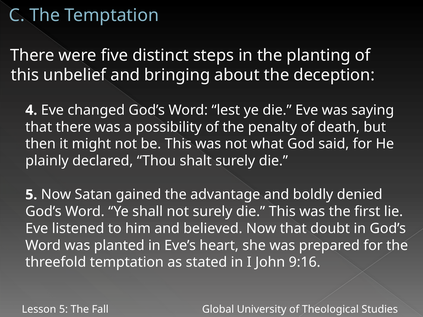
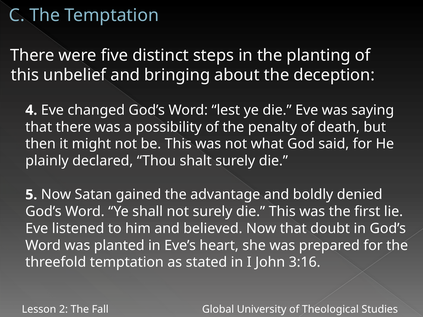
9:16: 9:16 -> 3:16
Lesson 5: 5 -> 2
